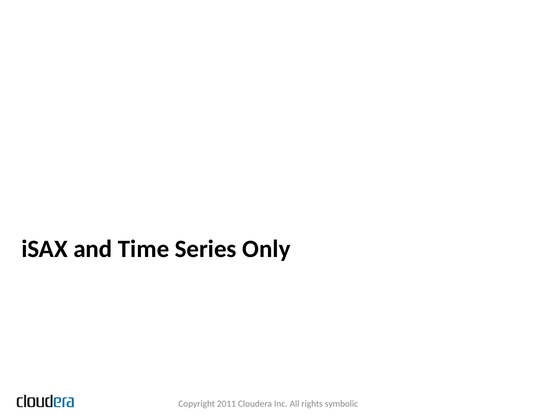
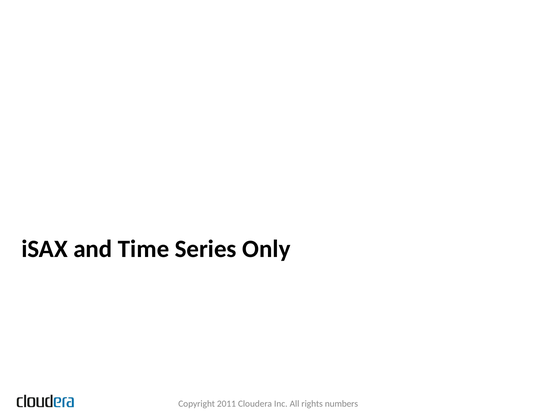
symbolic: symbolic -> numbers
